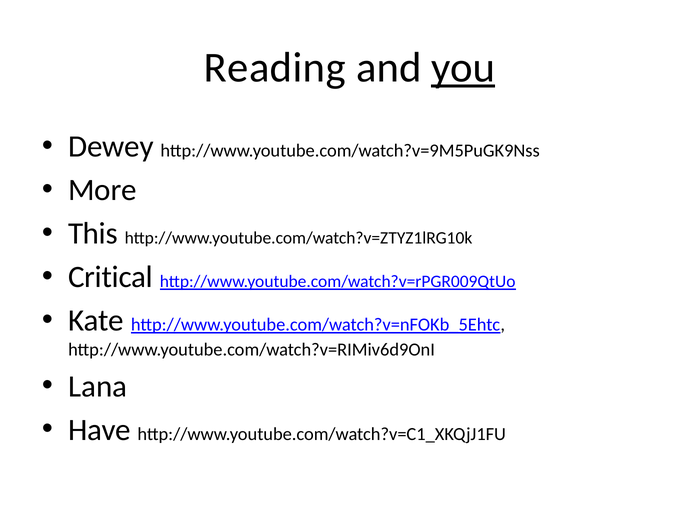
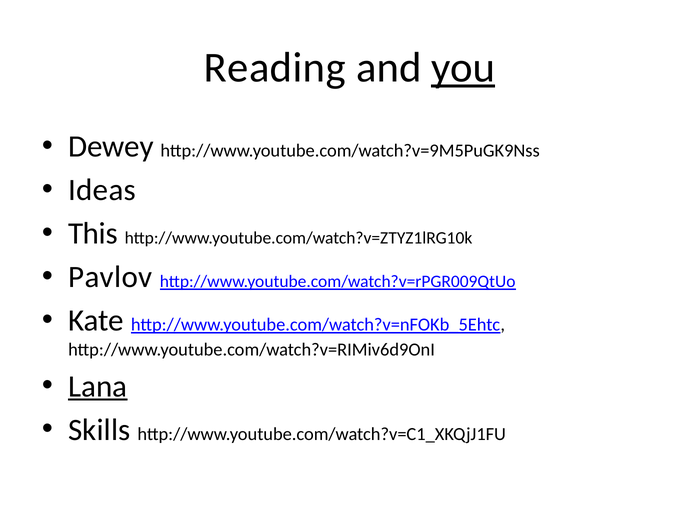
More: More -> Ideas
Critical: Critical -> Pavlov
Lana underline: none -> present
Have: Have -> Skills
